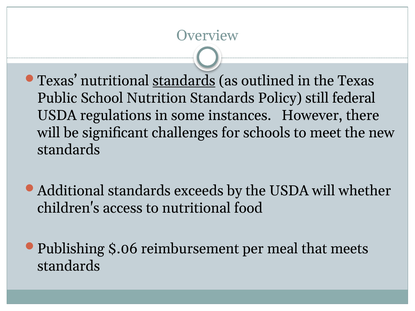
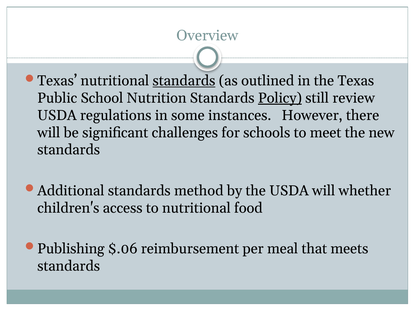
Policy underline: none -> present
federal: federal -> review
exceeds: exceeds -> method
